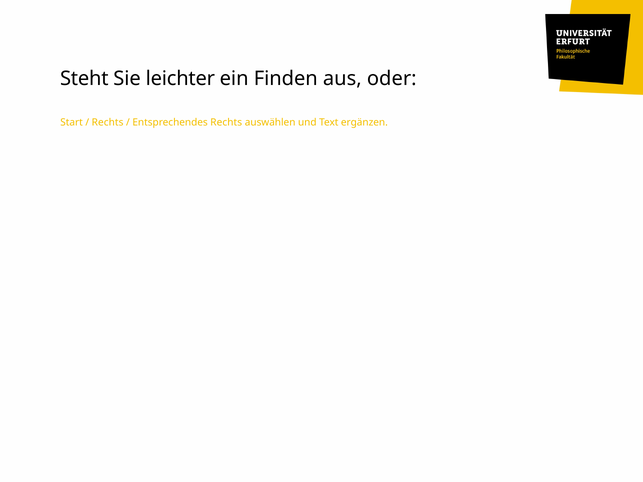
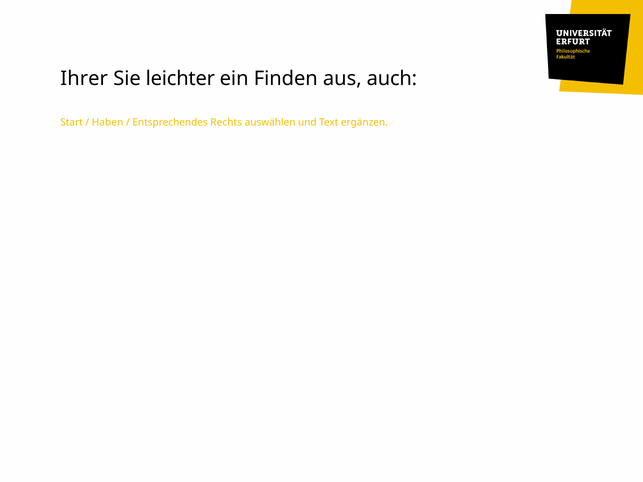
Steht: Steht -> Ihrer
oder: oder -> auch
Rechts at (108, 123): Rechts -> Haben
